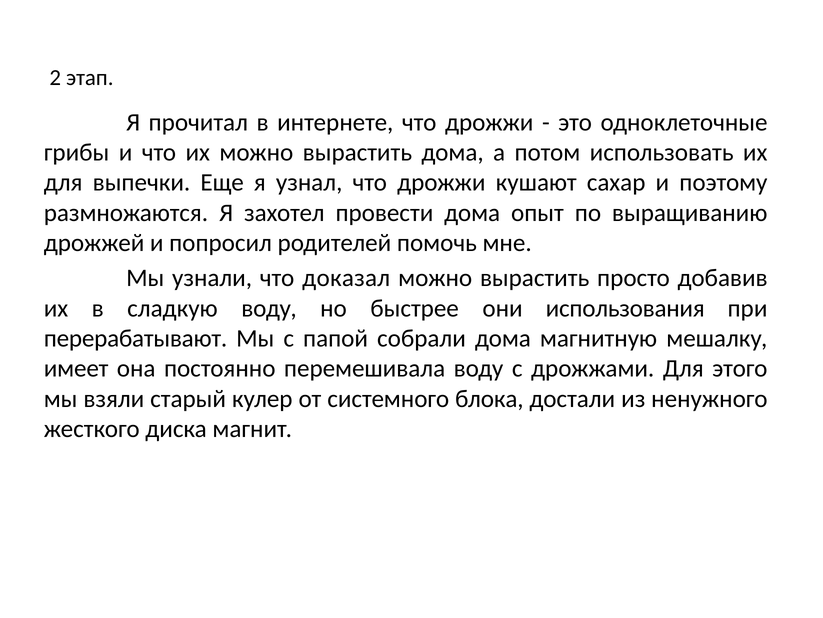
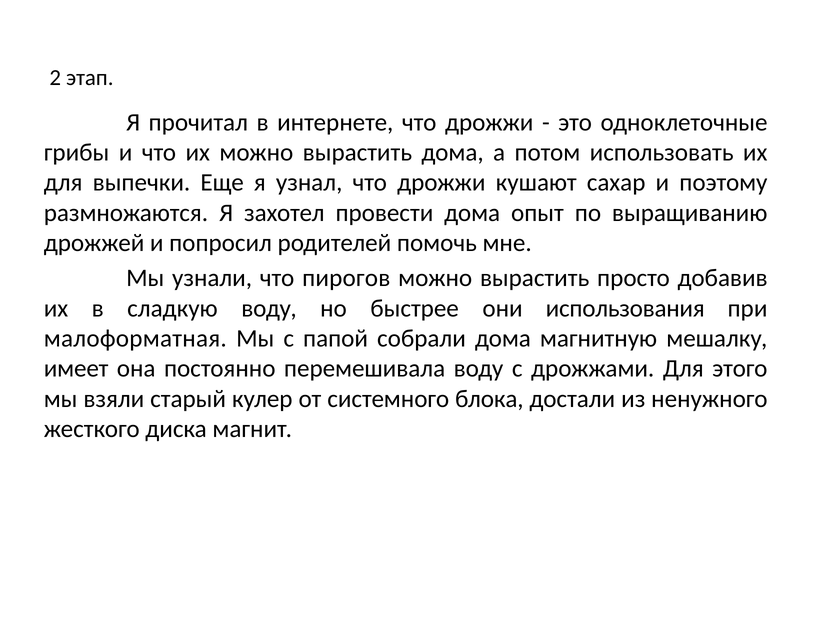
доказал: доказал -> пирогов
перерабатывают: перерабатывают -> малоформатная
